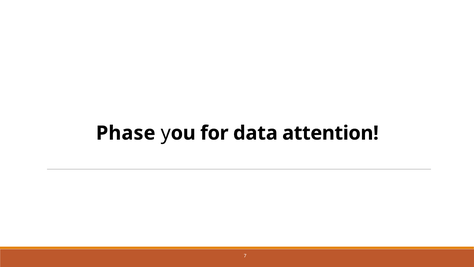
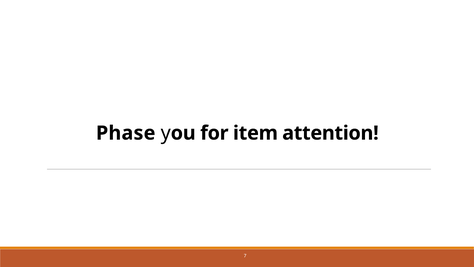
data: data -> item
